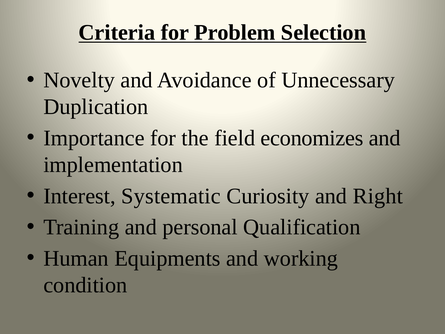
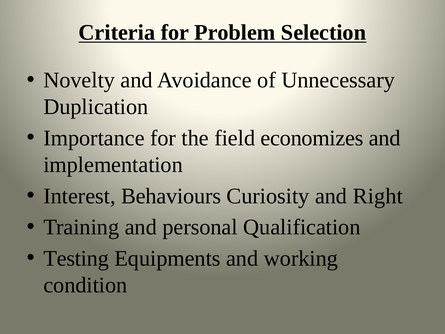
Systematic: Systematic -> Behaviours
Human: Human -> Testing
